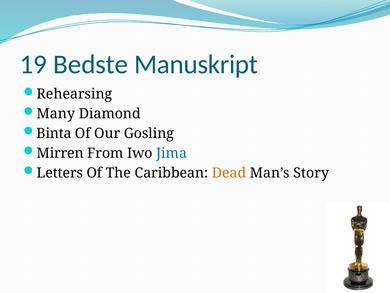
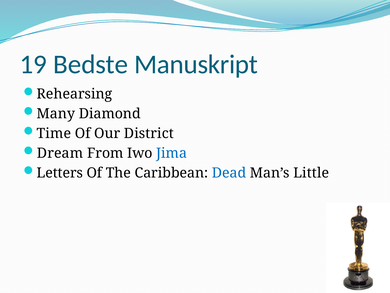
Binta: Binta -> Time
Gosling: Gosling -> District
Mirren: Mirren -> Dream
Dead colour: orange -> blue
Story: Story -> Little
